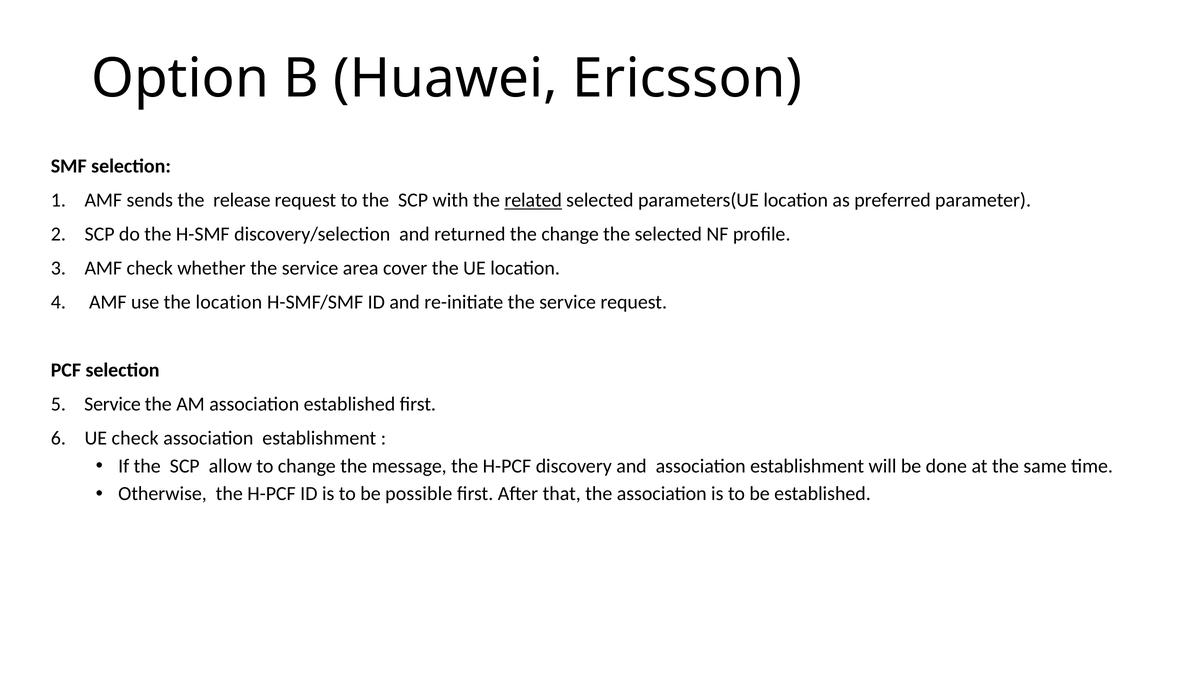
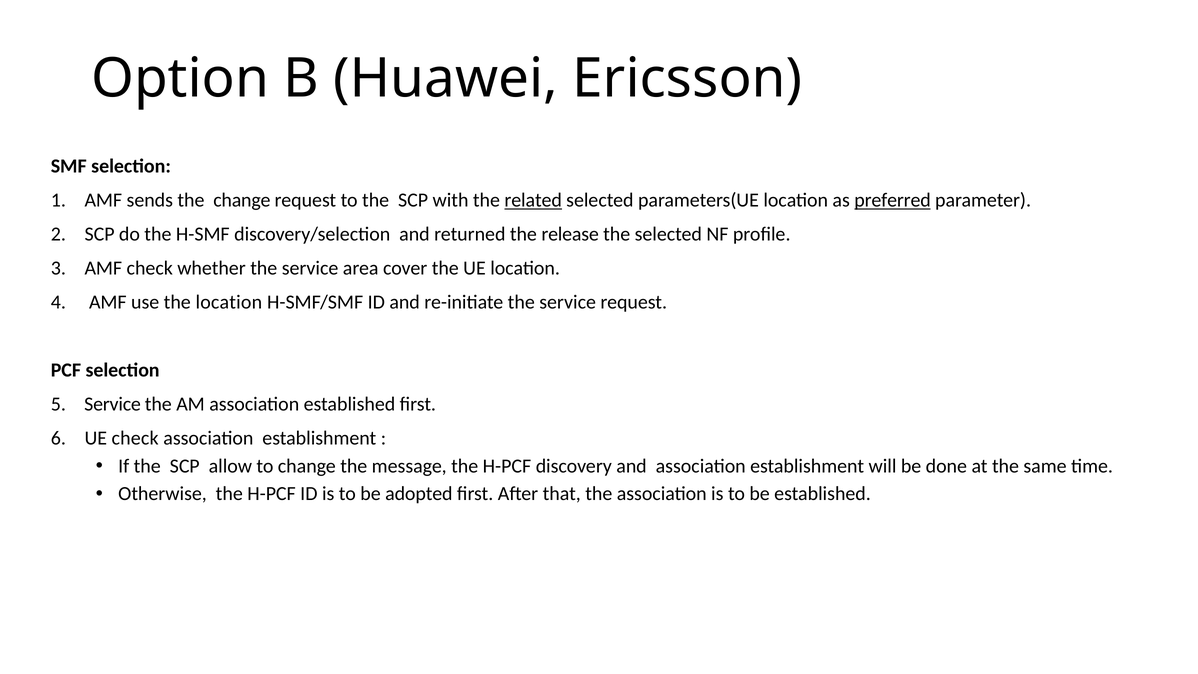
the release: release -> change
preferred underline: none -> present
the change: change -> release
possible: possible -> adopted
